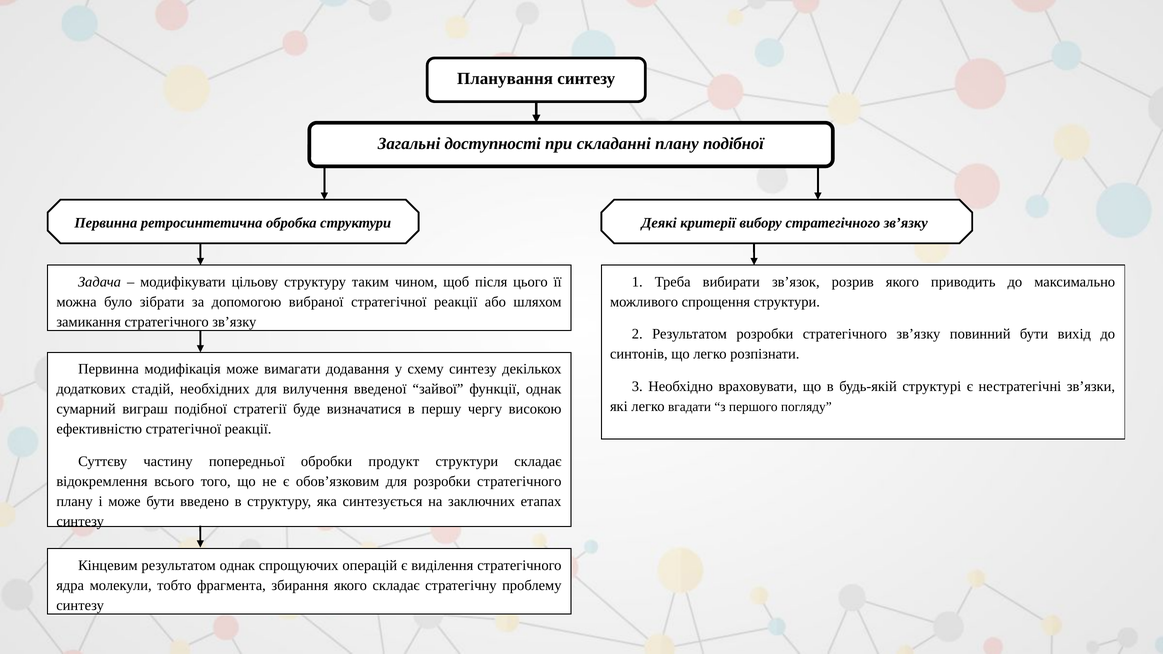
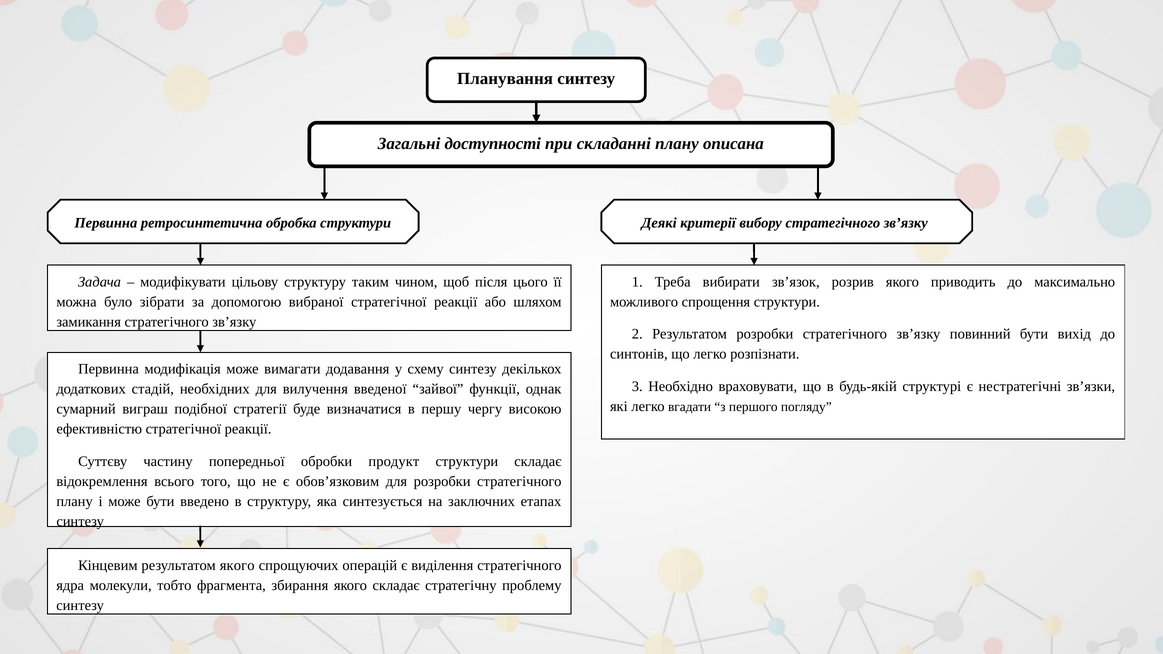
плану подібної: подібної -> описана
результатом однак: однак -> якого
